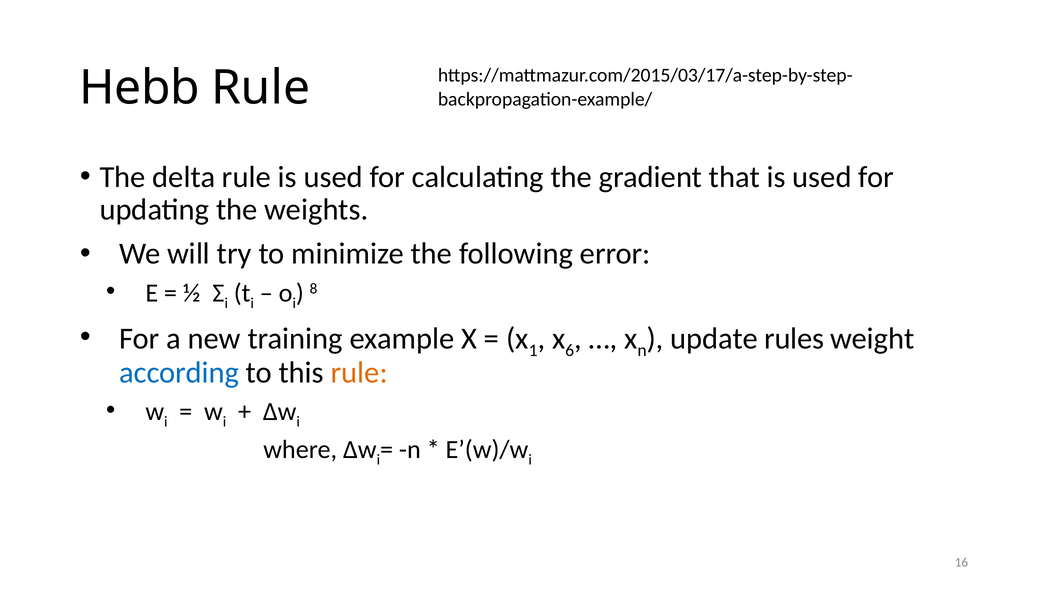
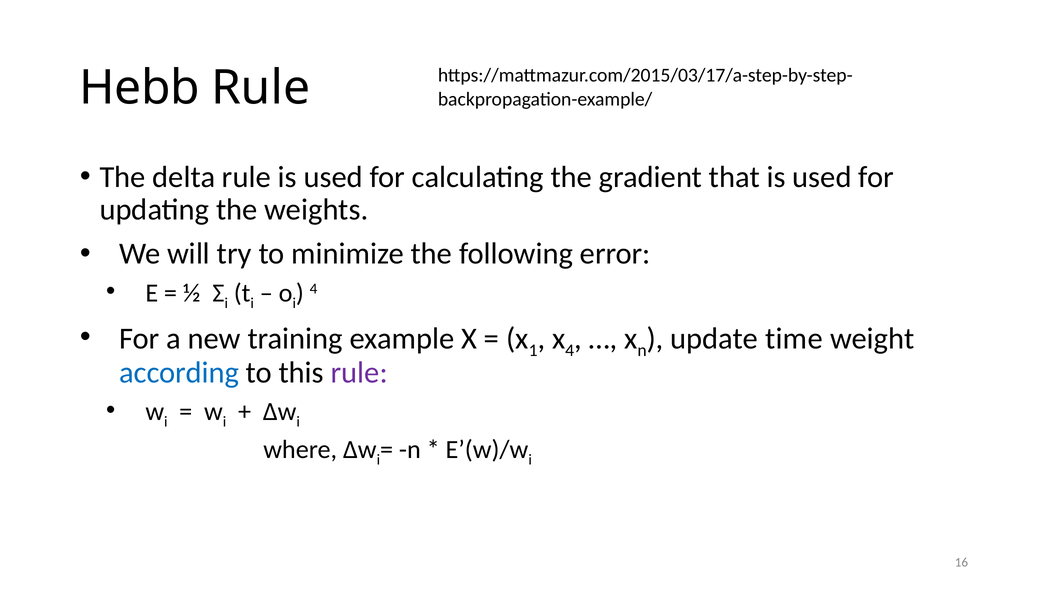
8 at (314, 289): 8 -> 4
x 6: 6 -> 4
rules: rules -> time
rule at (359, 373) colour: orange -> purple
